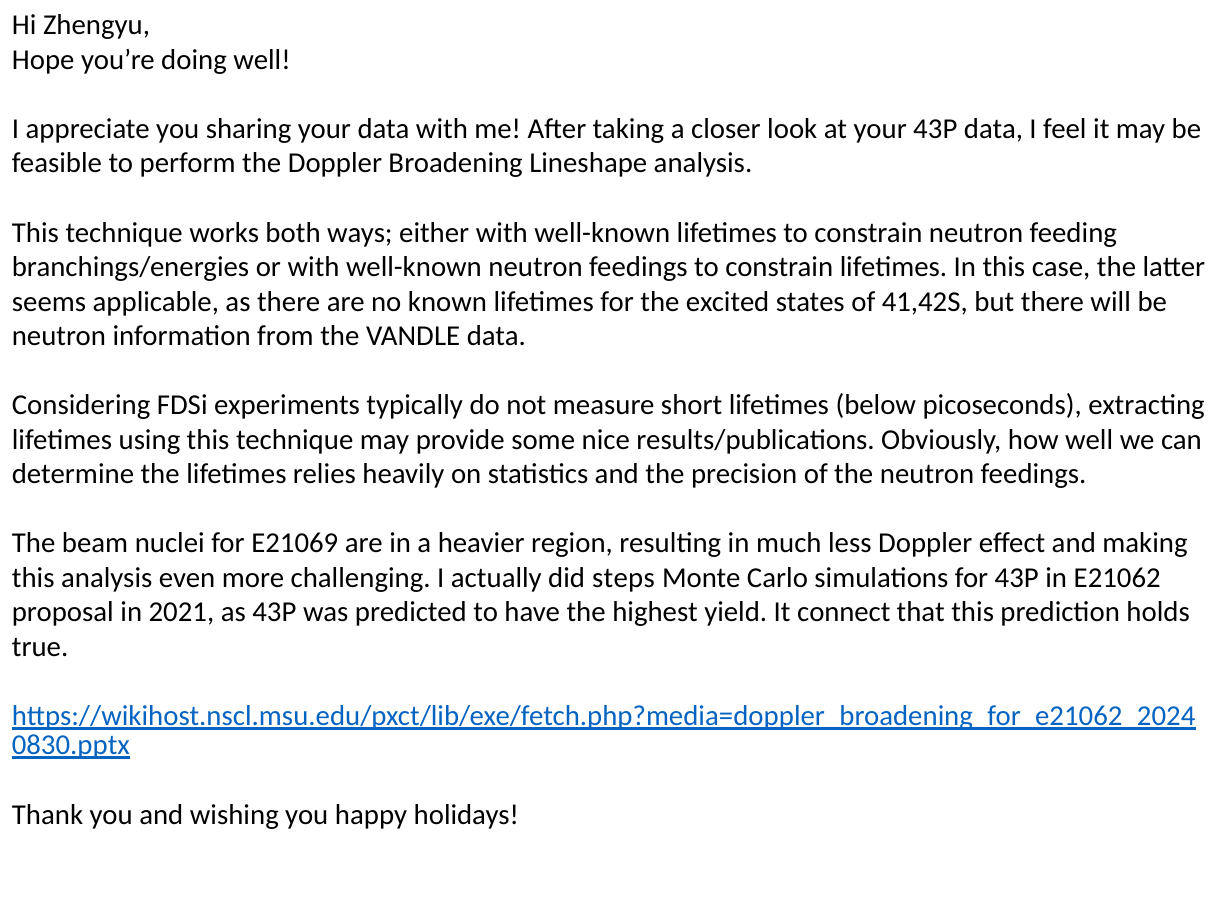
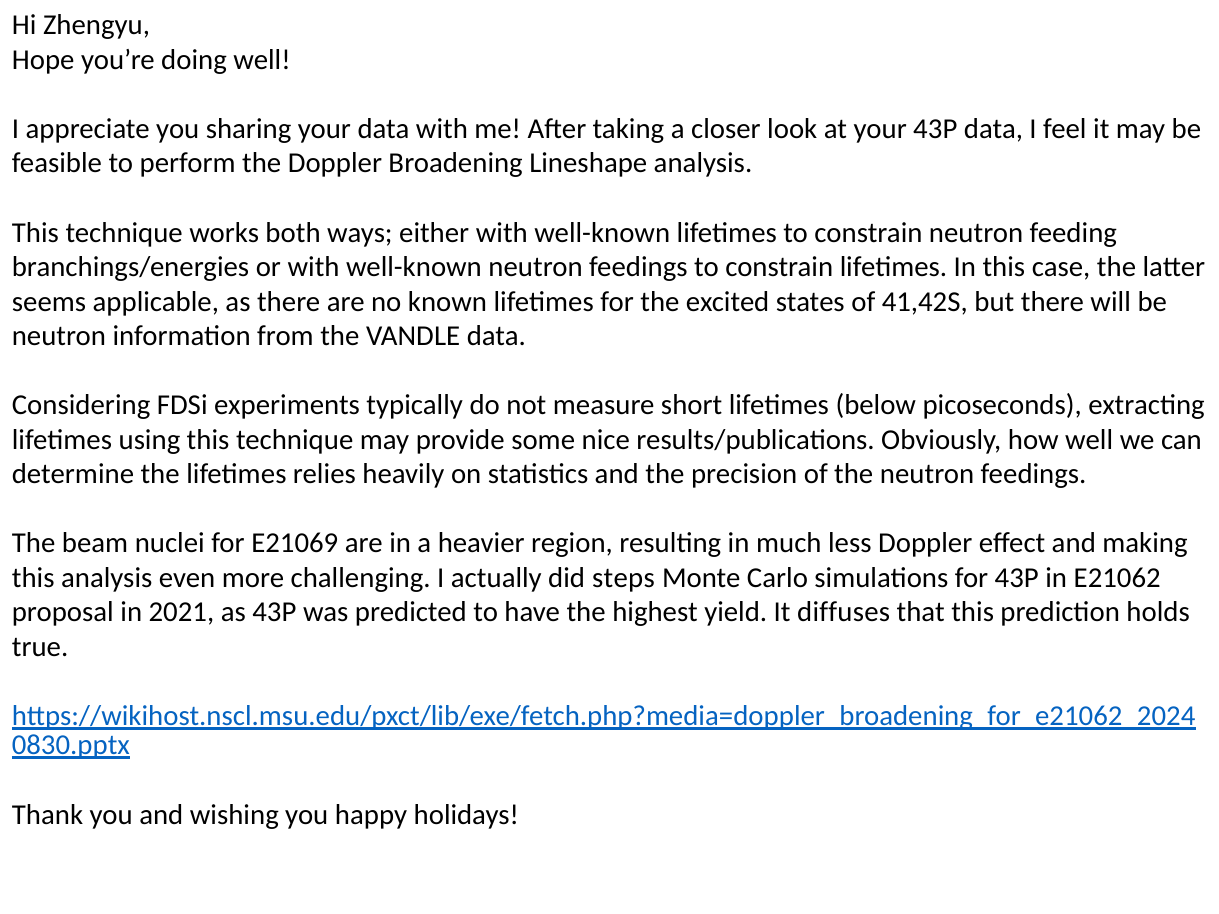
connect: connect -> diffuses
